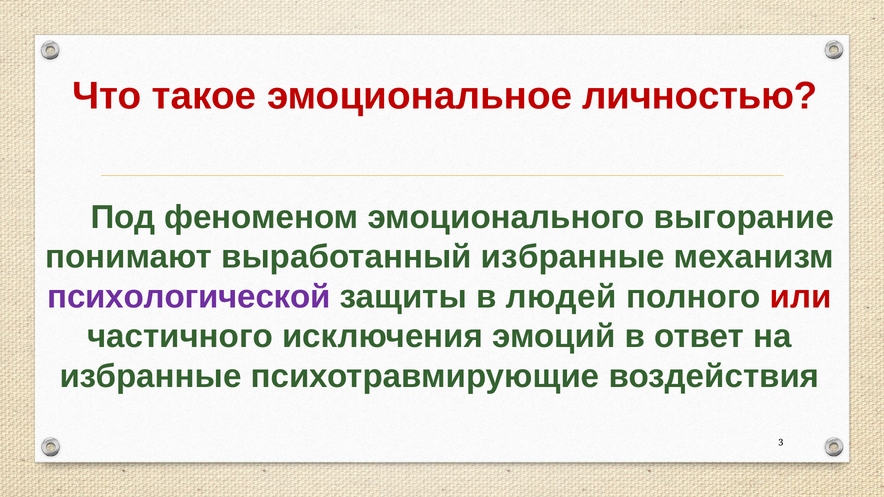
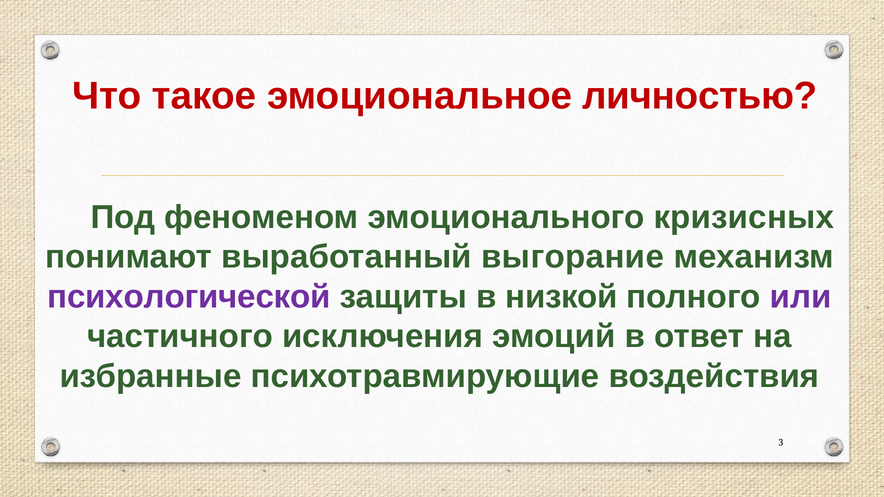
выгорание: выгорание -> кризисных
выработанный избранные: избранные -> выгорание
людей: людей -> низкой
или colour: red -> purple
